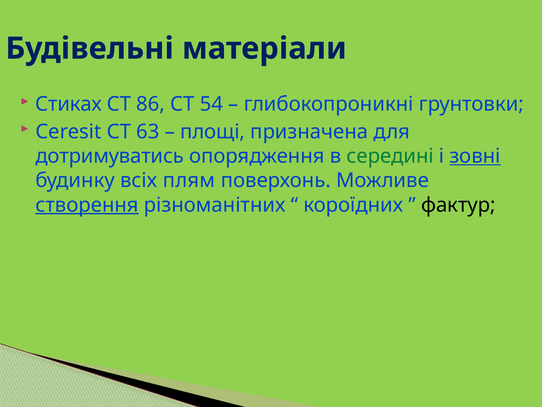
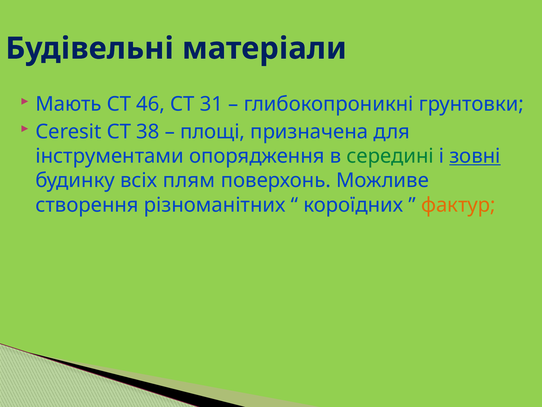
Стиках: Стиках -> Мають
86: 86 -> 46
54: 54 -> 31
63: 63 -> 38
дотримуватись: дотримуватись -> інструментами
створення underline: present -> none
фактур colour: black -> orange
